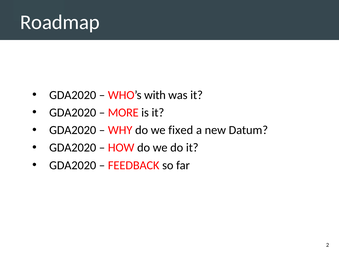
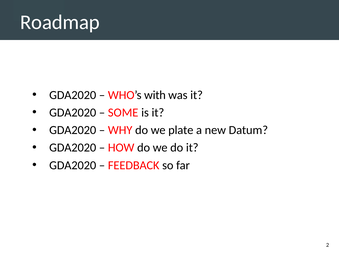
MORE: MORE -> SOME
fixed: fixed -> plate
